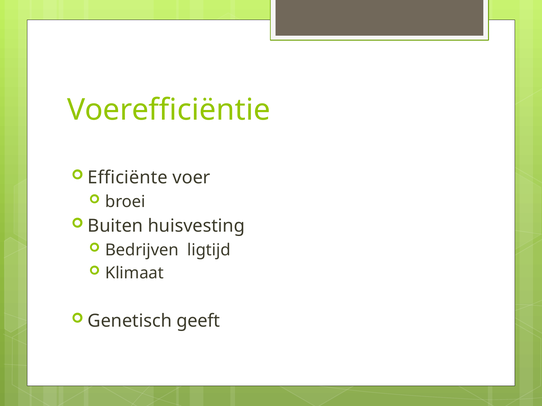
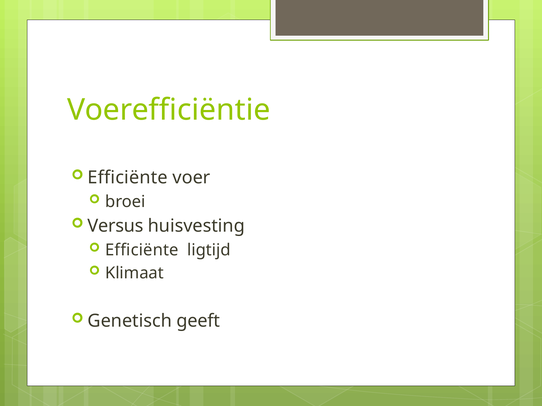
Buiten: Buiten -> Versus
Bedrijven at (142, 250): Bedrijven -> Efficiënte
